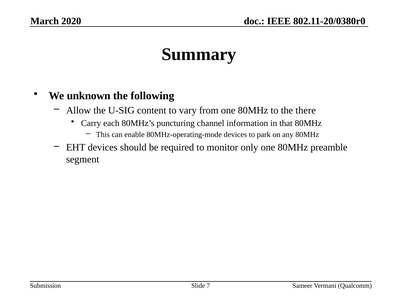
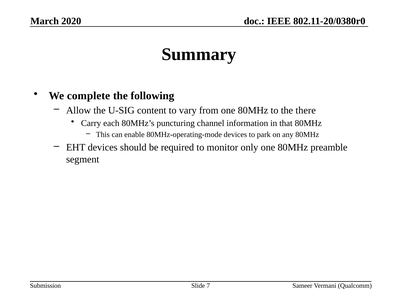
unknown: unknown -> complete
